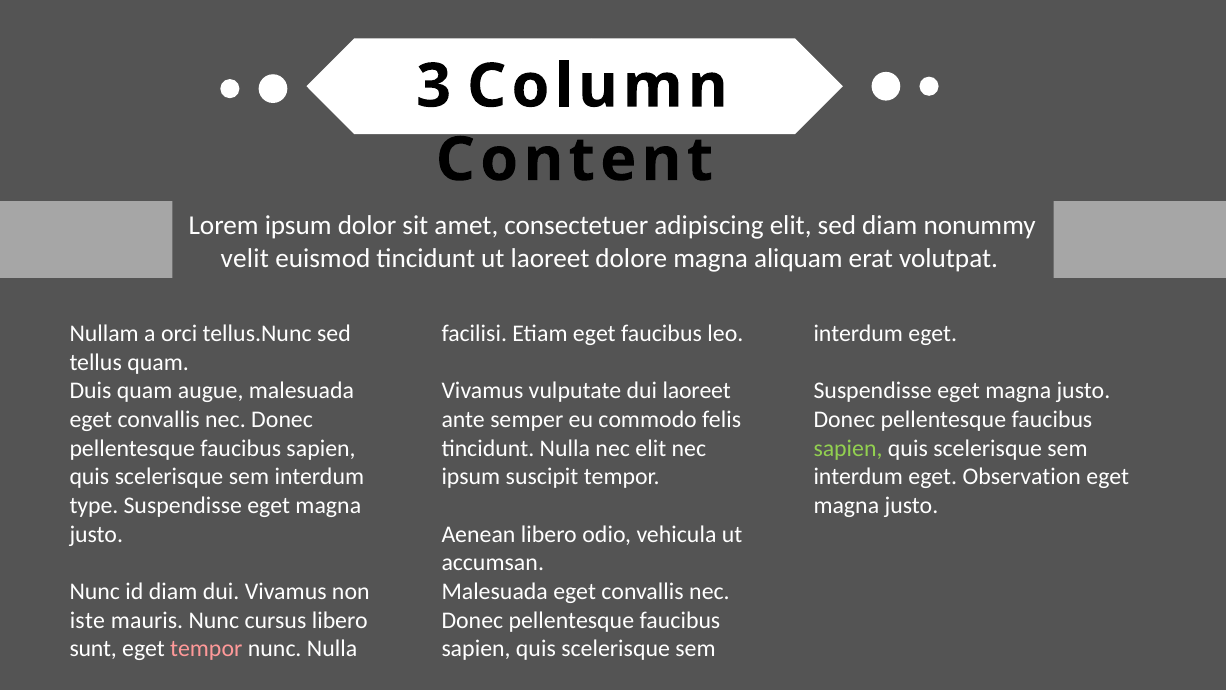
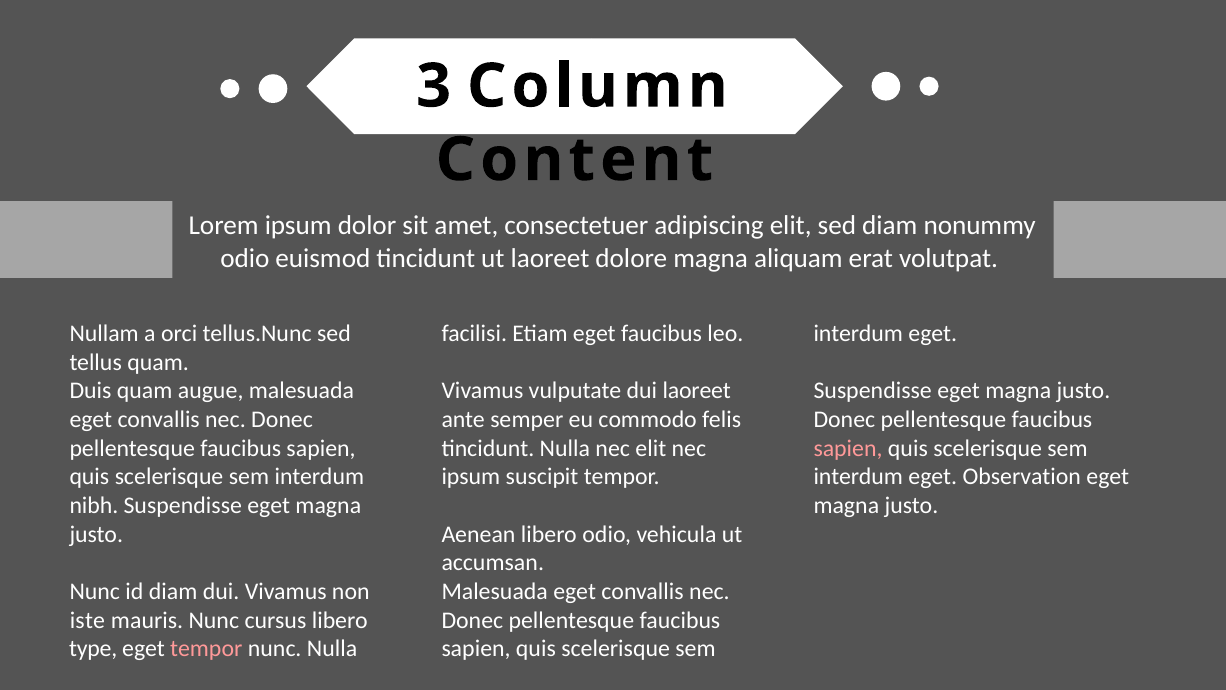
velit at (245, 258): velit -> odio
sapien at (848, 448) colour: light green -> pink
type: type -> nibh
sunt: sunt -> type
